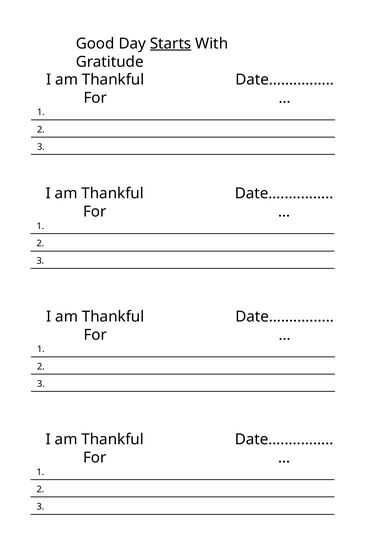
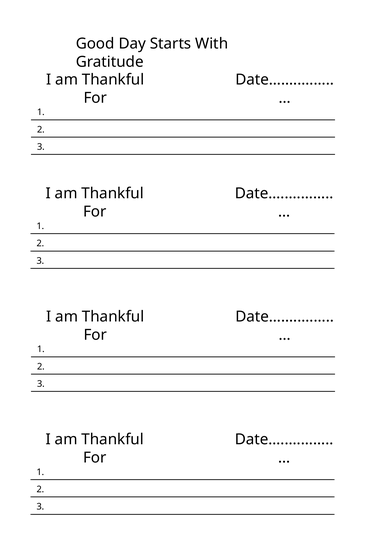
Starts underline: present -> none
